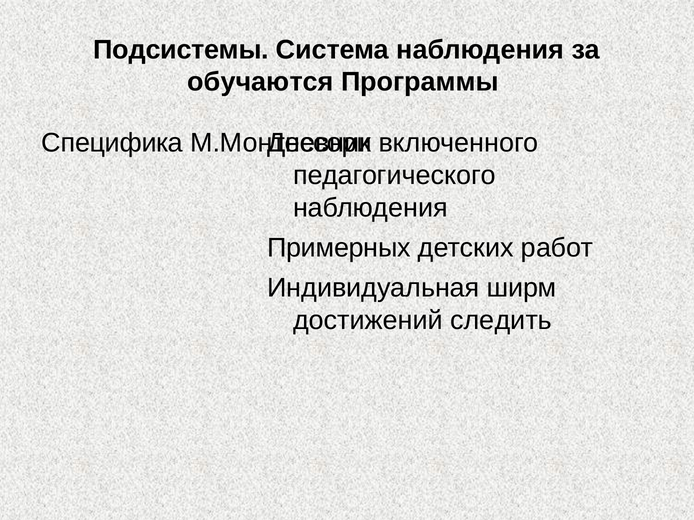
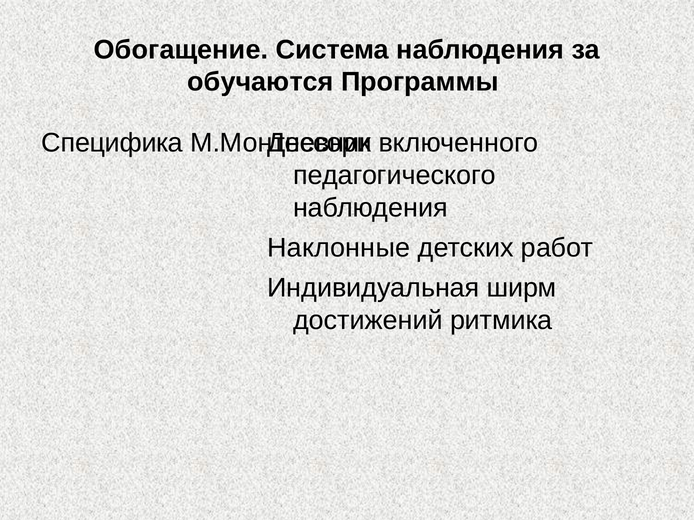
Подсистемы: Подсистемы -> Обогащение
Примерных: Примерных -> Наклонные
следить: следить -> ритмика
